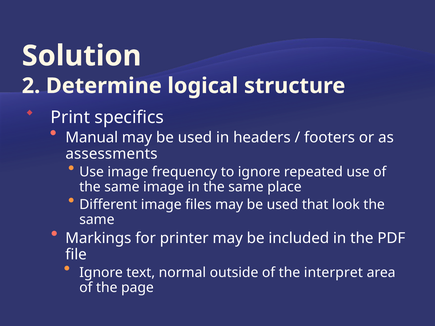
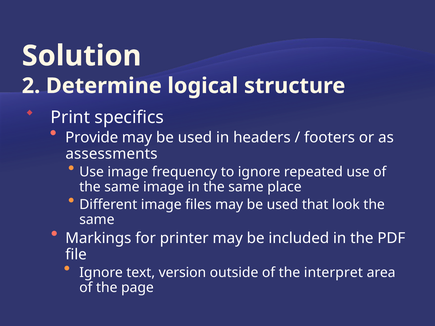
Manual: Manual -> Provide
normal: normal -> version
